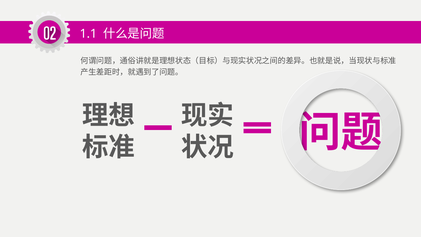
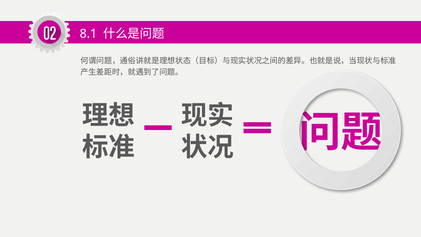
1.1: 1.1 -> 8.1
